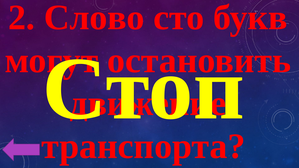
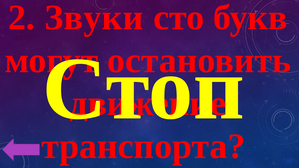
Слово: Слово -> Звуки
